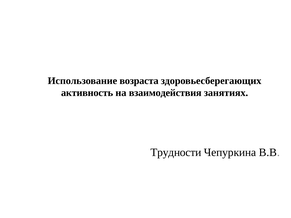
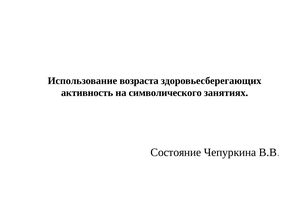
взаимодействия: взаимодействия -> символического
Трудности: Трудности -> Состояние
